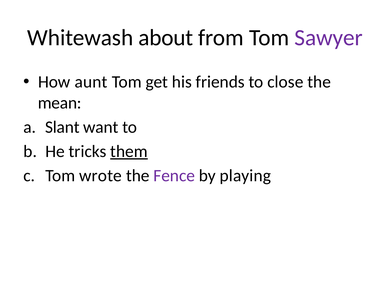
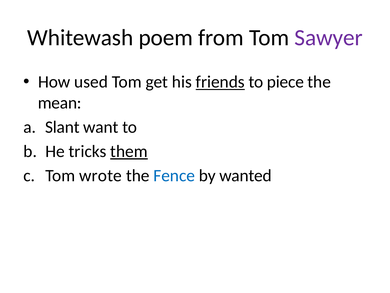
about: about -> poem
aunt: aunt -> used
friends underline: none -> present
close: close -> piece
Fence colour: purple -> blue
playing: playing -> wanted
